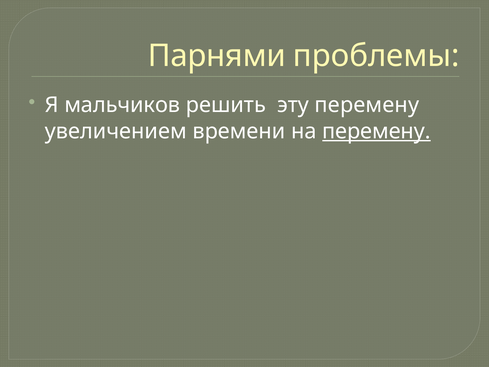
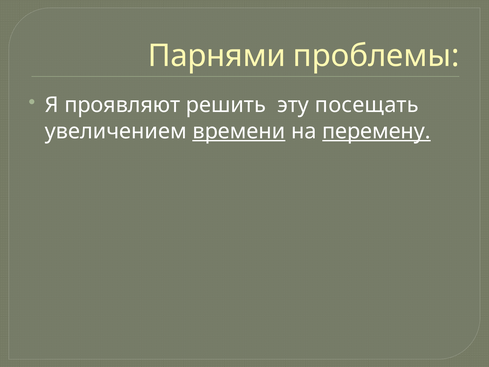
мальчиков: мальчиков -> проявляют
эту перемену: перемену -> посещать
времени underline: none -> present
